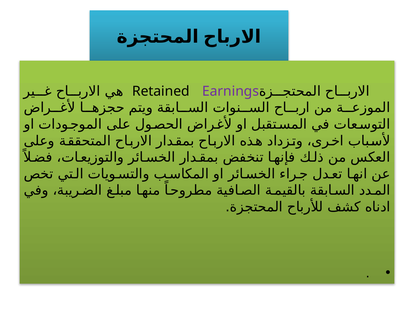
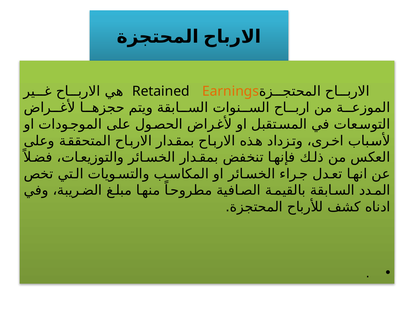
Earnings colour: purple -> orange
